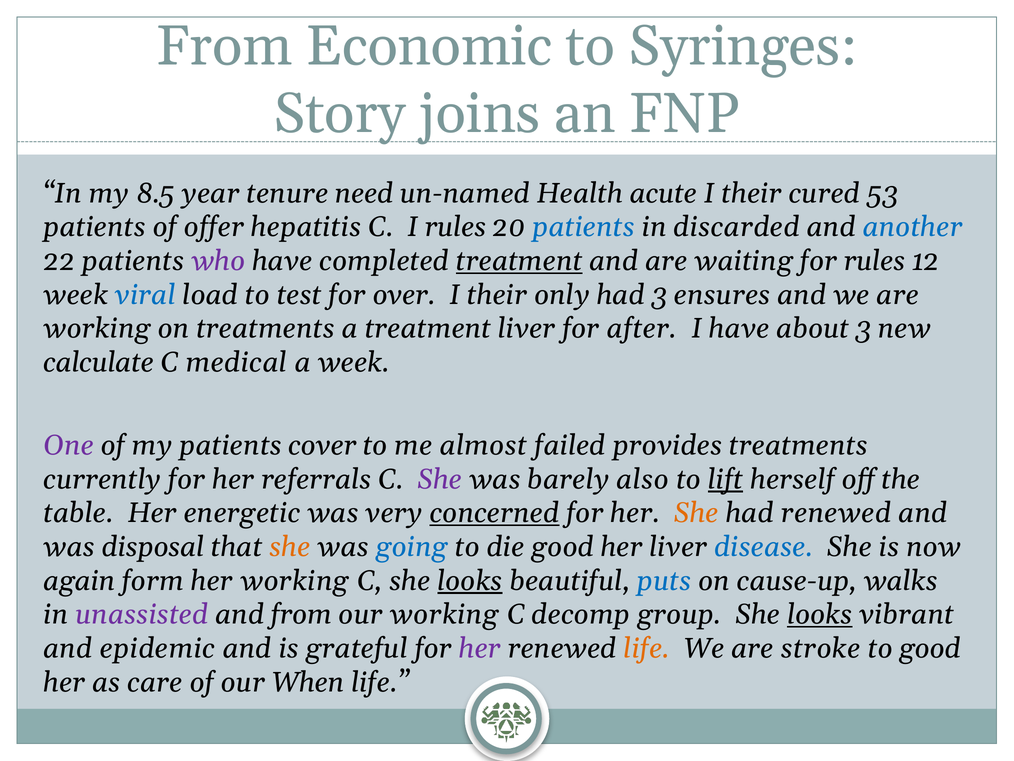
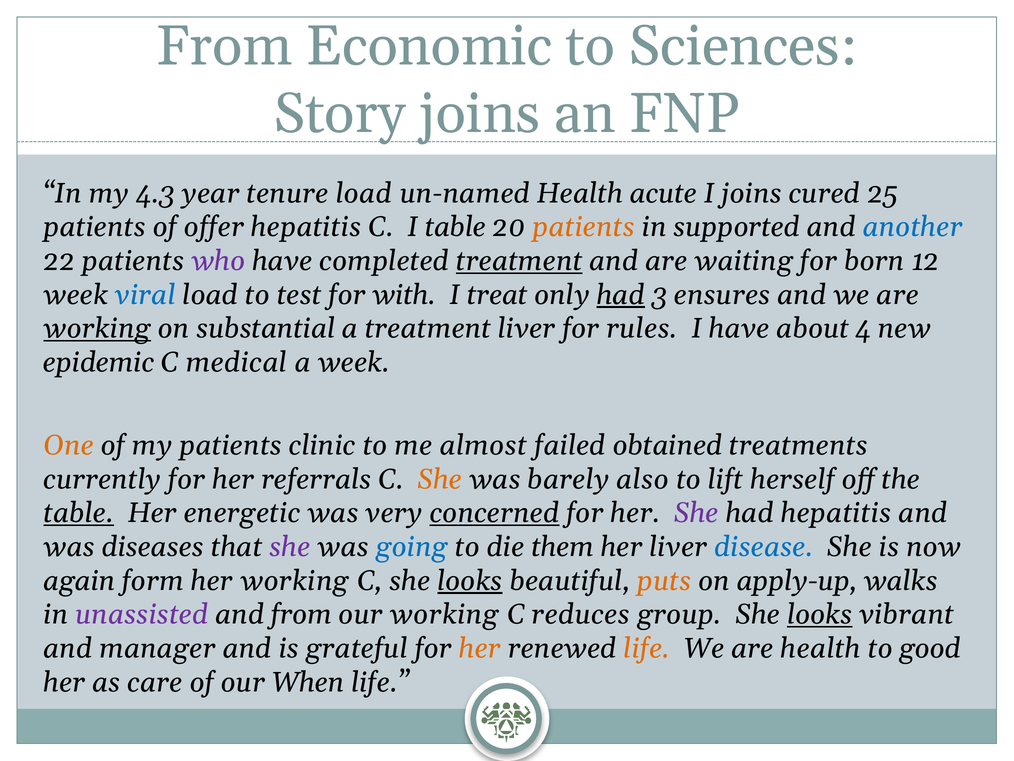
Syringes: Syringes -> Sciences
8.5: 8.5 -> 4.3
tenure need: need -> load
their at (752, 193): their -> joins
53: 53 -> 25
I rules: rules -> table
patients at (584, 227) colour: blue -> orange
discarded: discarded -> supported
for rules: rules -> born
over: over -> with
their at (497, 295): their -> treat
had at (621, 295) underline: none -> present
working at (97, 328) underline: none -> present
on treatments: treatments -> substantial
after: after -> rules
about 3: 3 -> 4
calculate: calculate -> epidemic
One colour: purple -> orange
cover: cover -> clinic
provides: provides -> obtained
She at (440, 479) colour: purple -> orange
lift underline: present -> none
table at (79, 513) underline: none -> present
She at (696, 513) colour: orange -> purple
had renewed: renewed -> hepatitis
disposal: disposal -> diseases
she at (290, 547) colour: orange -> purple
die good: good -> them
puts colour: blue -> orange
cause-up: cause-up -> apply-up
decomp: decomp -> reduces
epidemic: epidemic -> manager
her at (480, 648) colour: purple -> orange
are stroke: stroke -> health
